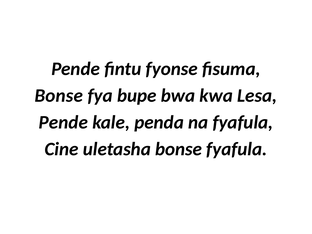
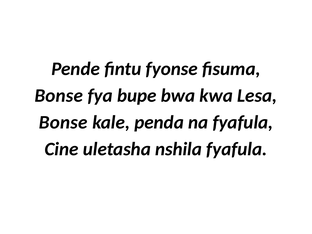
Pende at (63, 122): Pende -> Bonse
uletasha bonse: bonse -> nshila
